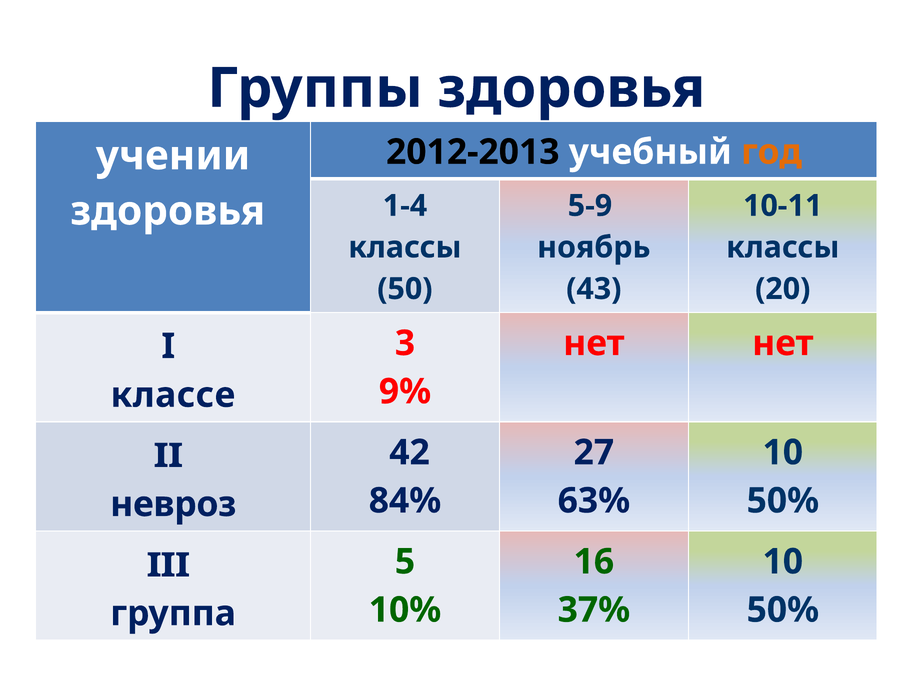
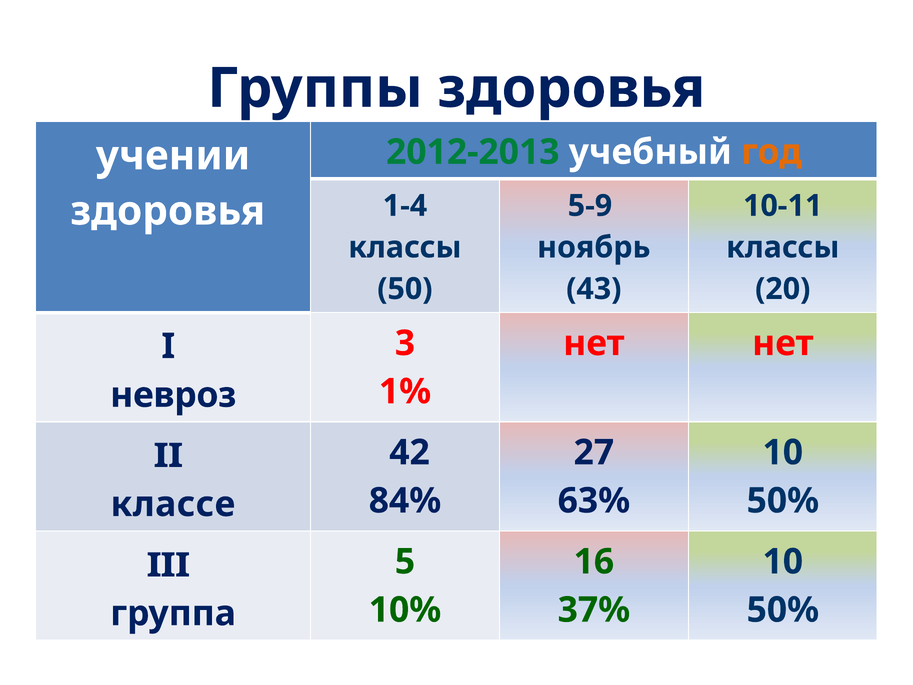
2012-2013 colour: black -> green
9%: 9% -> 1%
классе: классе -> невроз
невроз: невроз -> классе
